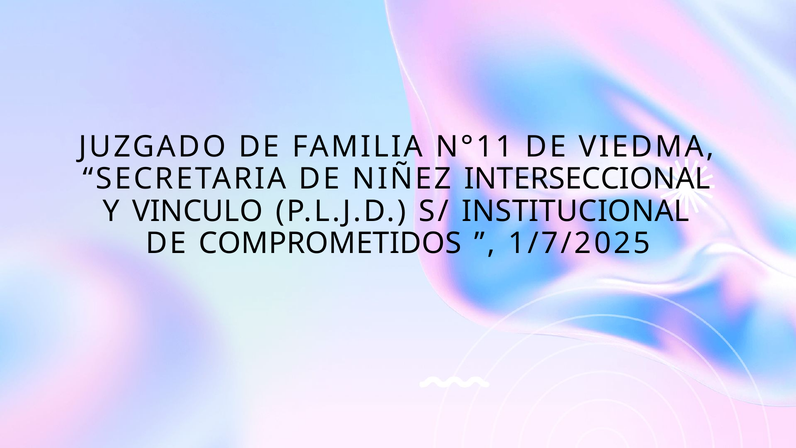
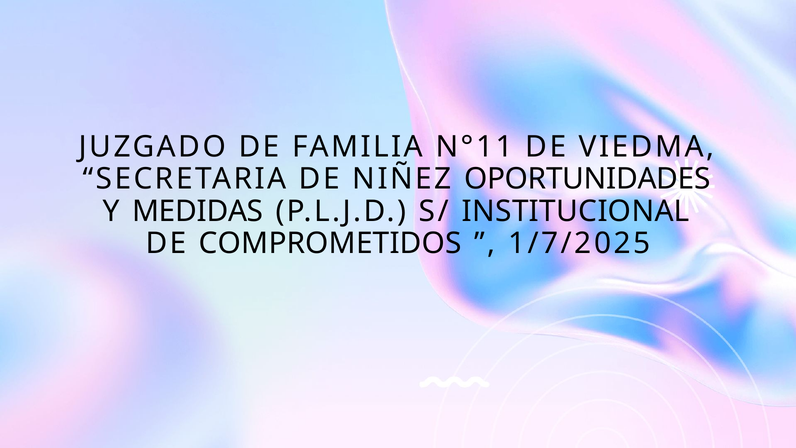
INTERSECCIONAL: INTERSECCIONAL -> OPORTUNIDADES
VINCULO: VINCULO -> MEDIDAS
